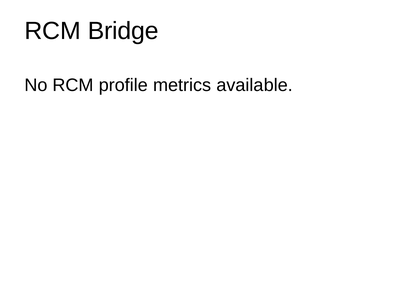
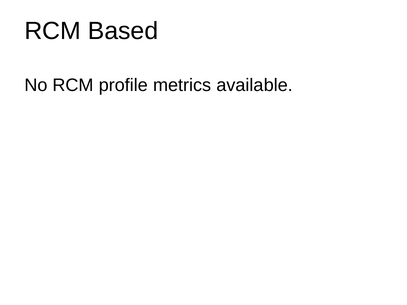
Bridge: Bridge -> Based
